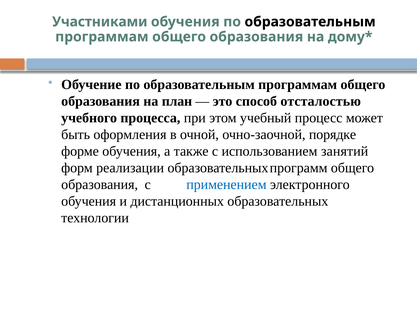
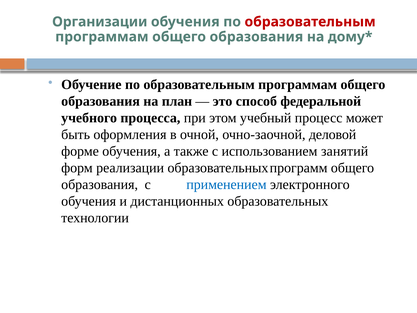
Участниками: Участниками -> Организации
образовательным at (310, 22) colour: black -> red
отсталостью: отсталостью -> федеральной
порядке: порядке -> деловой
